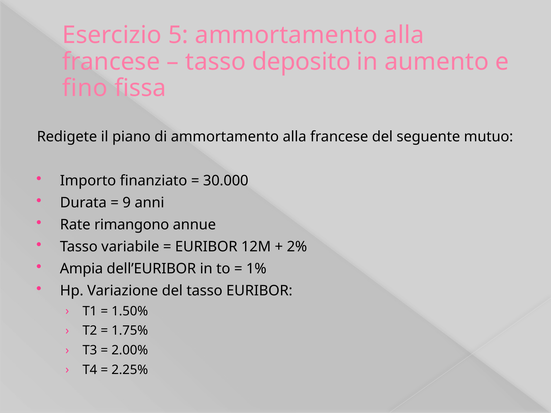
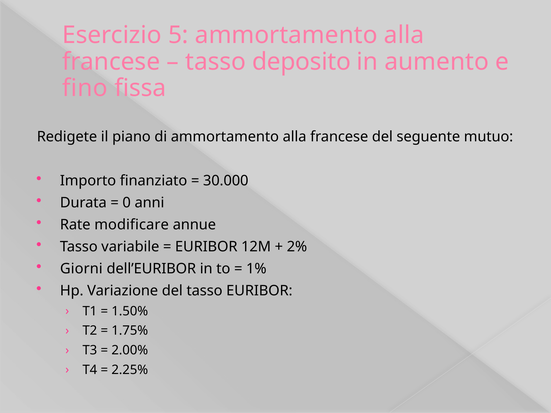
9: 9 -> 0
rimangono: rimangono -> modificare
Ampia: Ampia -> Giorni
